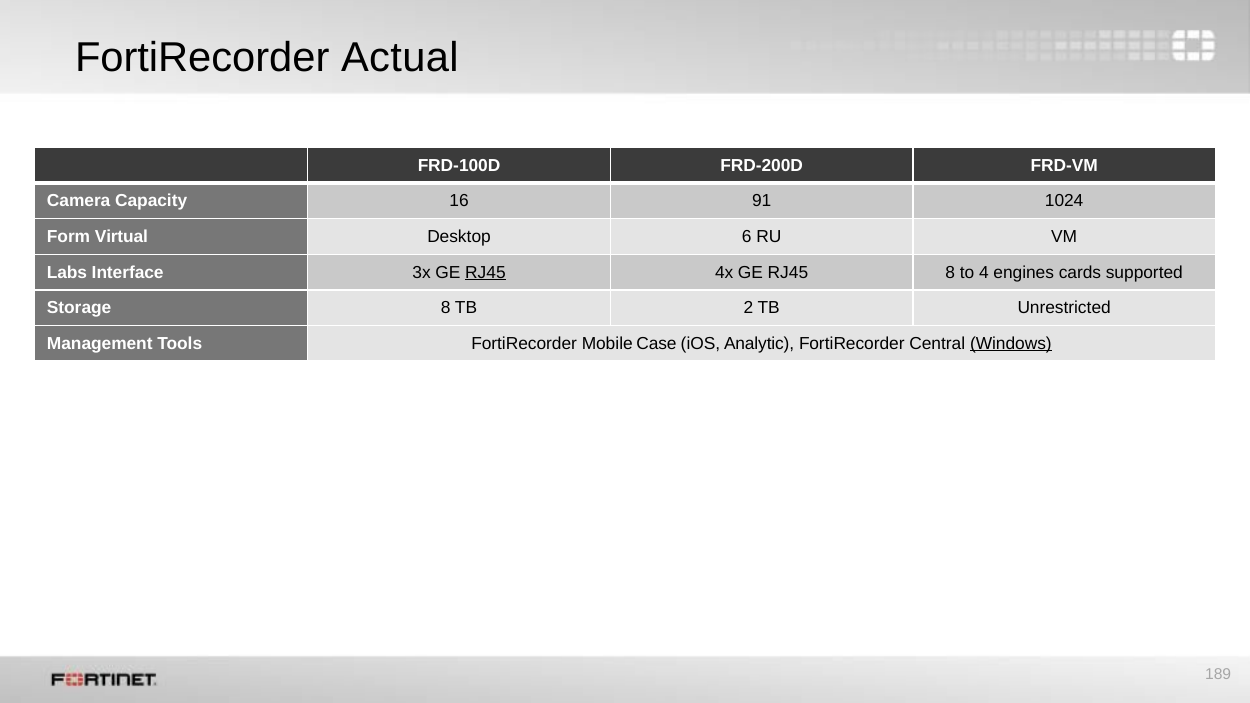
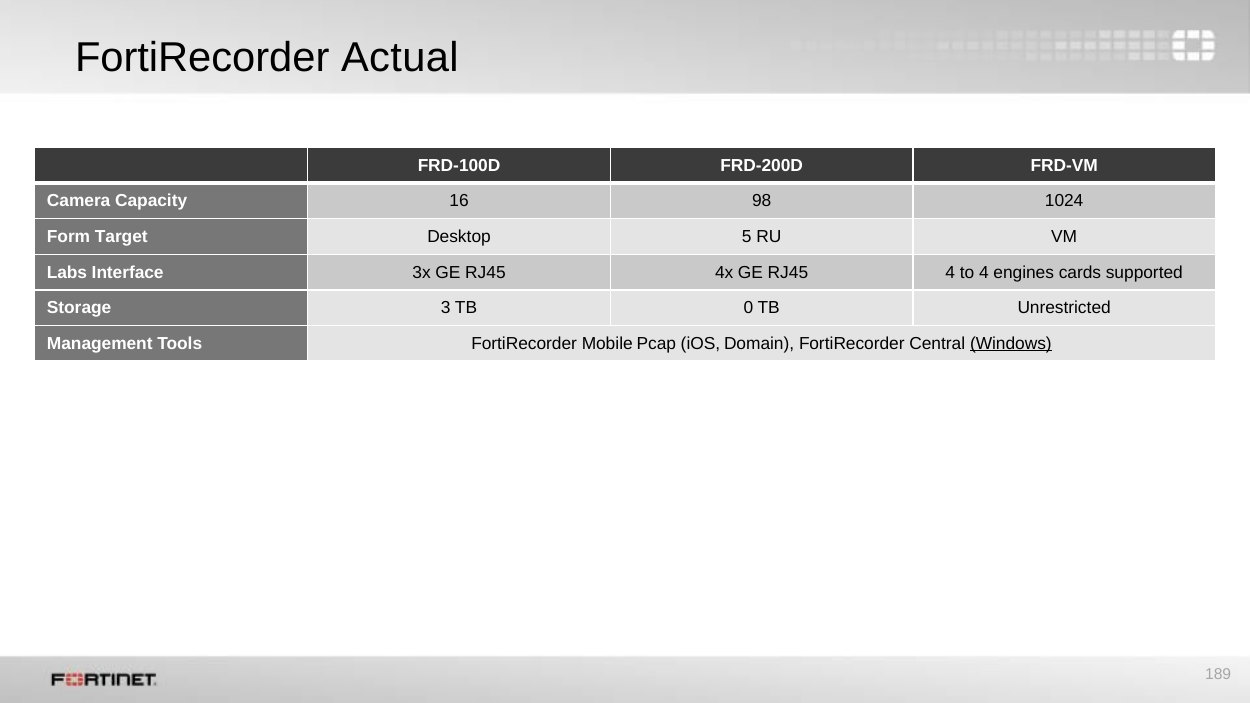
91: 91 -> 98
Virtual: Virtual -> Target
6: 6 -> 5
RJ45 at (485, 272) underline: present -> none
RJ45 8: 8 -> 4
Storage 8: 8 -> 3
2: 2 -> 0
Case: Case -> Pcap
Analytic: Analytic -> Domain
